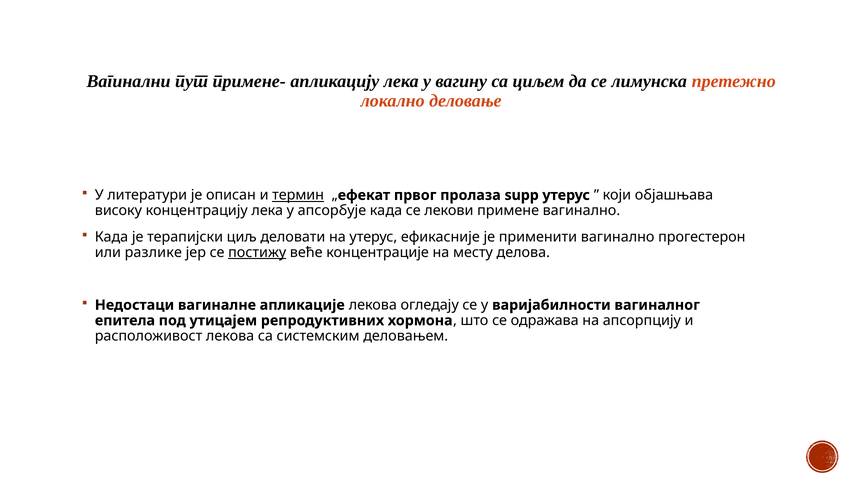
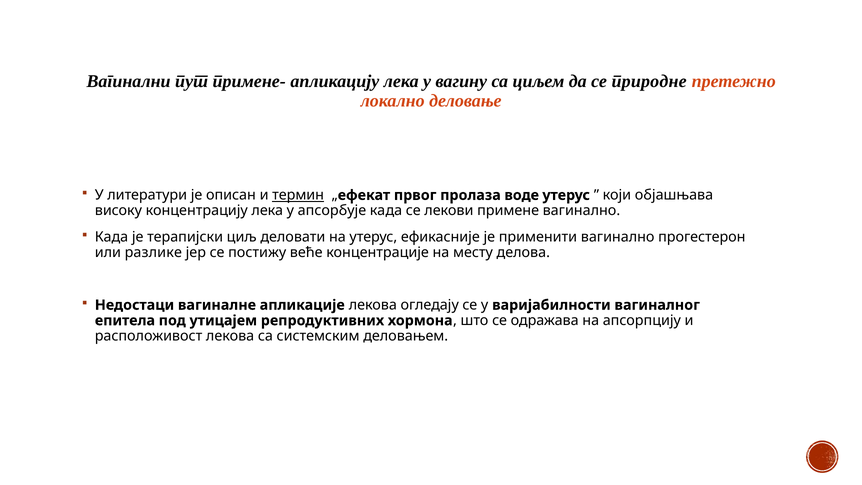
лимунска: лимунска -> природне
supp: supp -> воде
постижу underline: present -> none
